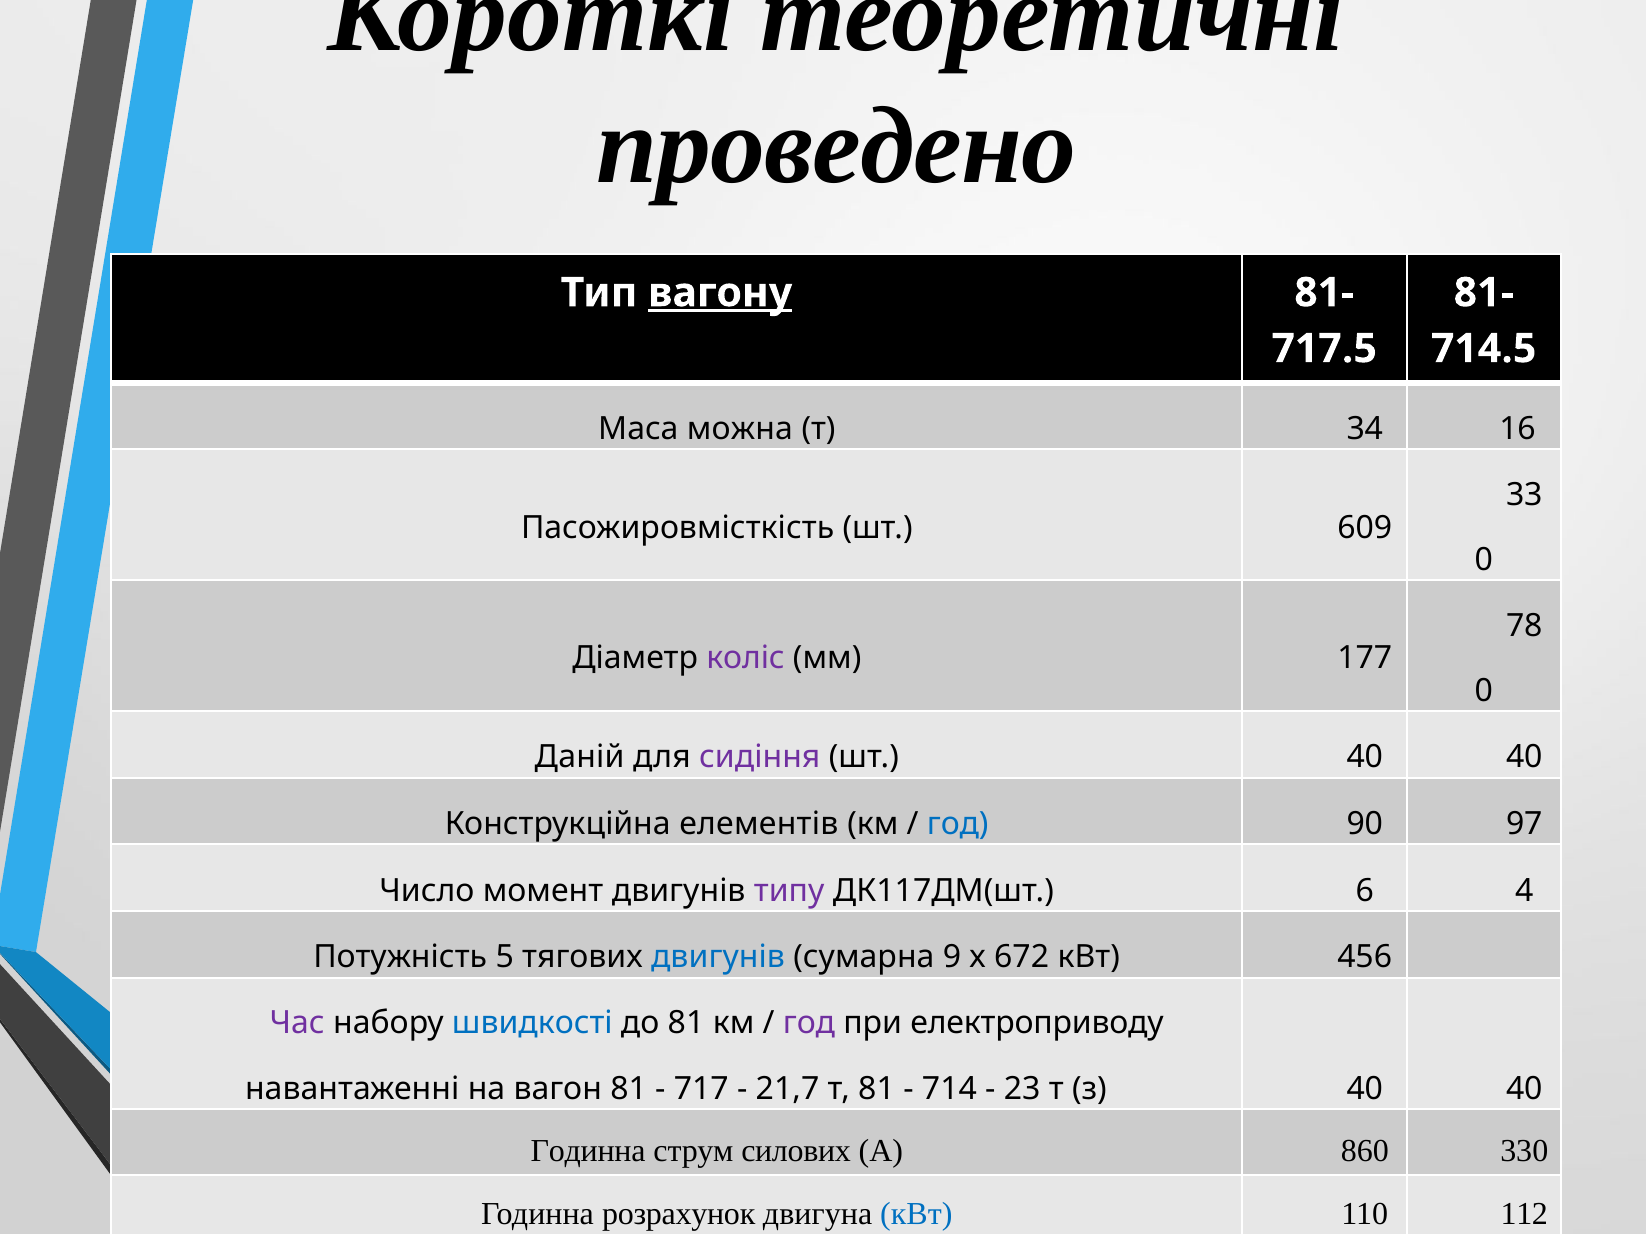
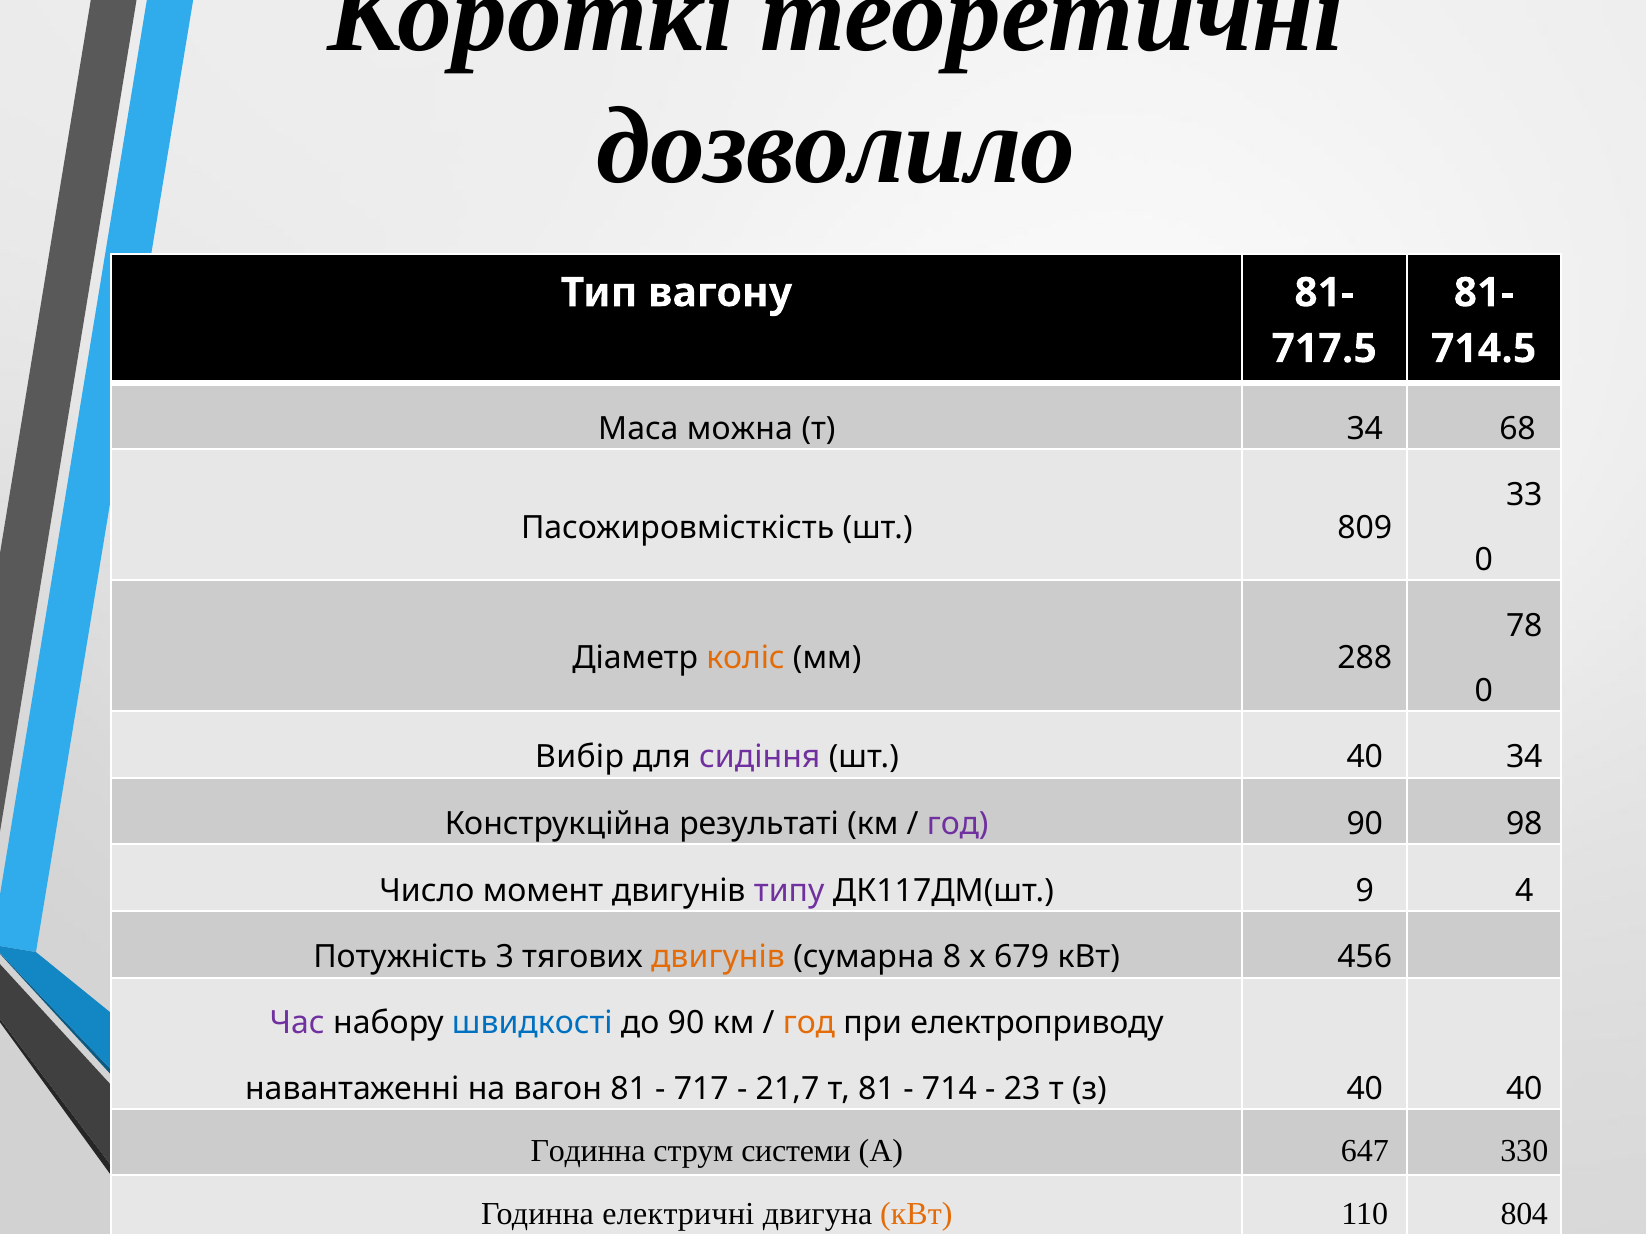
проведено: проведено -> дозволило
вагону underline: present -> none
16: 16 -> 68
609: 609 -> 809
коліс colour: purple -> orange
177: 177 -> 288
Даній: Даній -> Вибір
шт 40 40: 40 -> 34
елементів: елементів -> результаті
год at (958, 824) colour: blue -> purple
97: 97 -> 98
6: 6 -> 9
5: 5 -> 3
двигунів at (718, 958) colour: blue -> orange
9: 9 -> 8
672: 672 -> 679
до 81: 81 -> 90
год at (809, 1024) colour: purple -> orange
силових: силових -> системи
860: 860 -> 647
розрахунок: розрахунок -> електричні
кВт at (916, 1215) colour: blue -> orange
112: 112 -> 804
